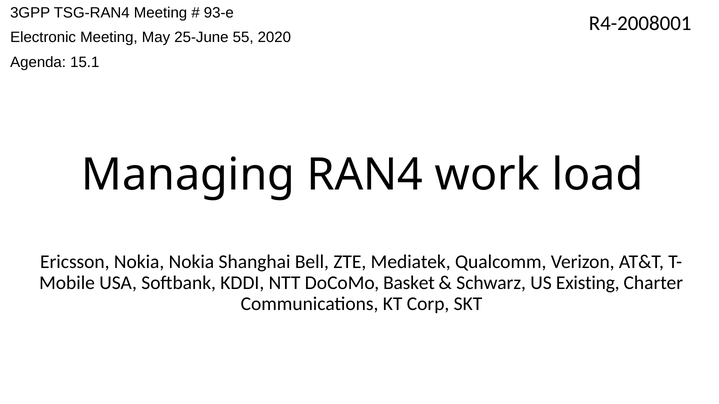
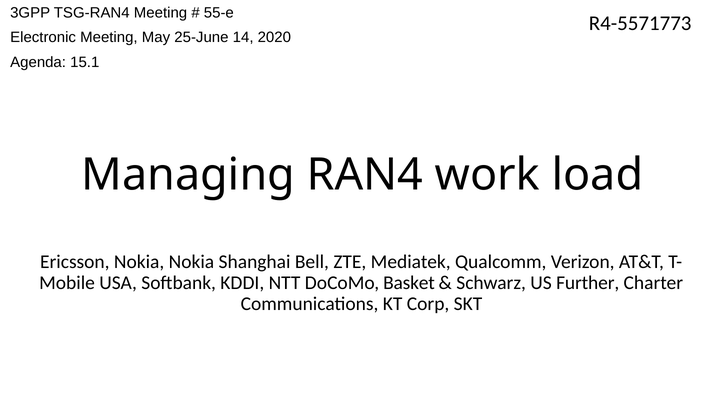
93-e: 93-e -> 55-e
R4-2008001: R4-2008001 -> R4-5571773
55: 55 -> 14
Existing: Existing -> Further
